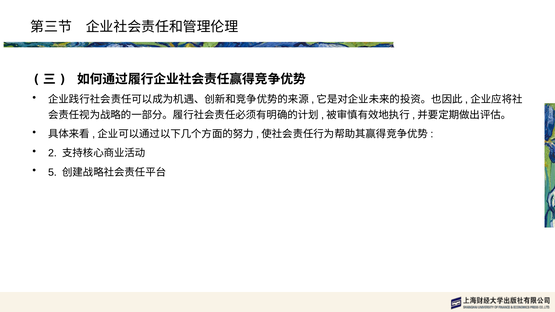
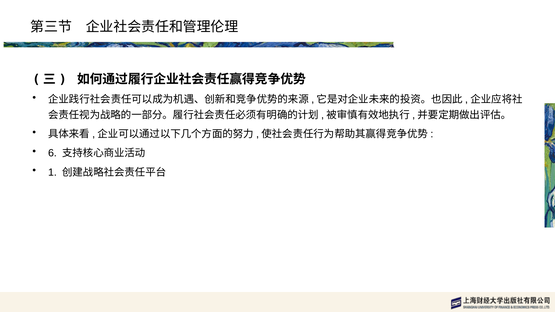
2: 2 -> 6
5: 5 -> 1
